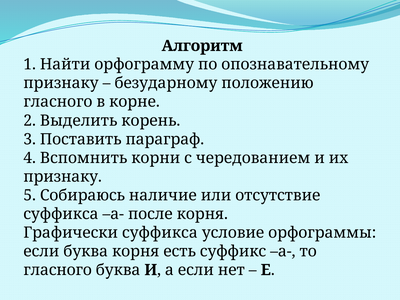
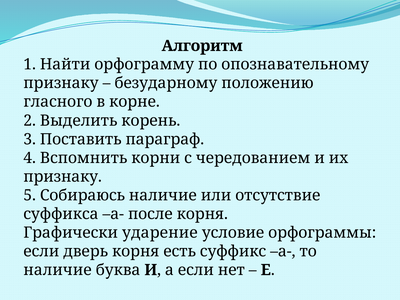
Графически суффикса: суффикса -> ударение
если буква: буква -> дверь
гласного at (58, 270): гласного -> наличие
